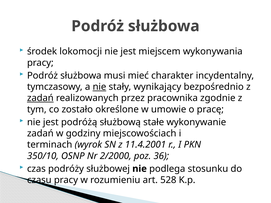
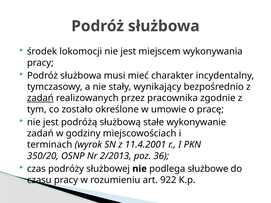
nie at (99, 87) underline: present -> none
350/10: 350/10 -> 350/20
2/2000: 2/2000 -> 2/2013
stosunku: stosunku -> służbowe
528: 528 -> 922
